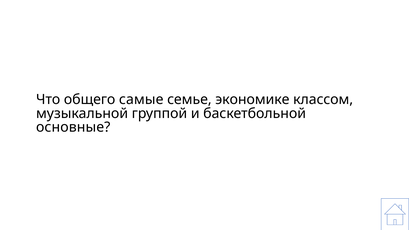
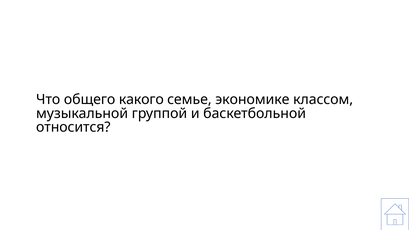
самые: самые -> какого
основные: основные -> относится
